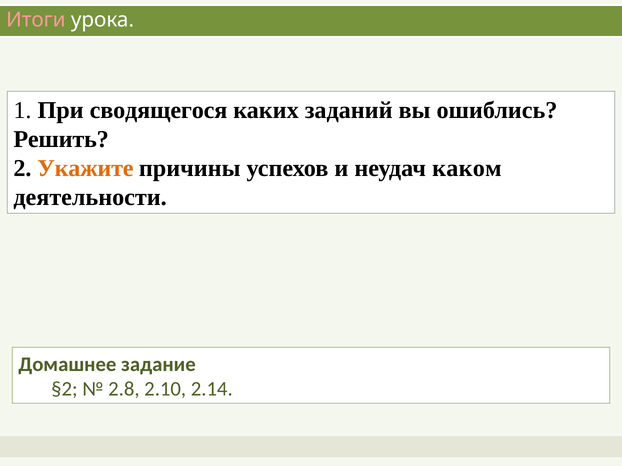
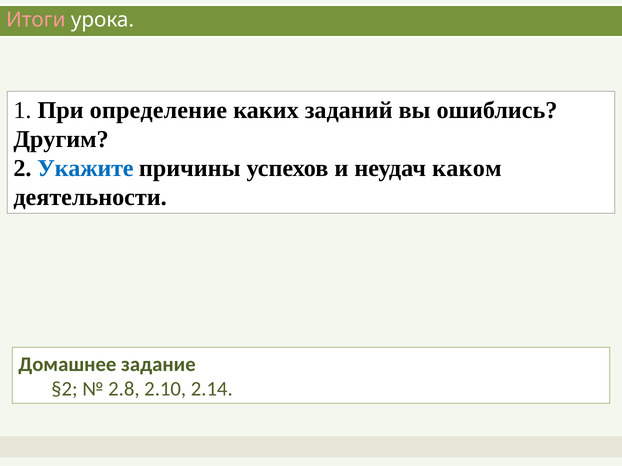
сводящегося: сводящегося -> определение
Решить: Решить -> Другим
Укажите colour: orange -> blue
